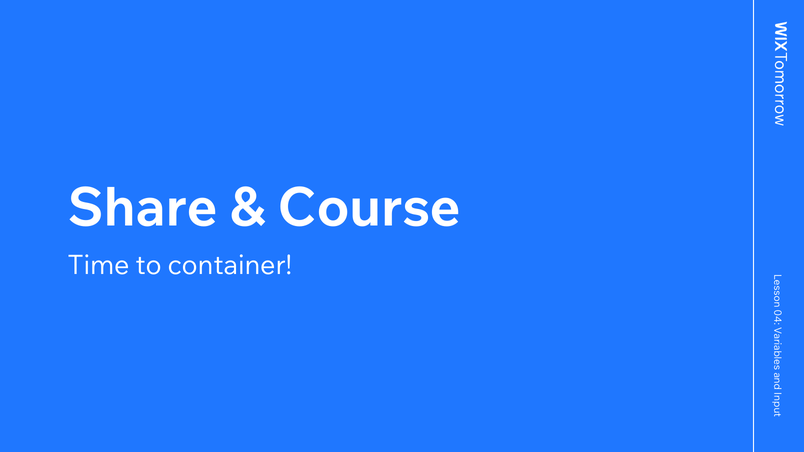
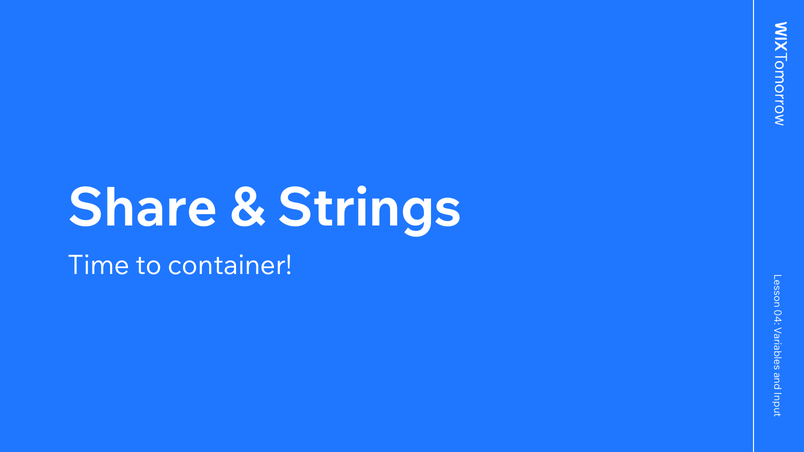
Course: Course -> Strings
